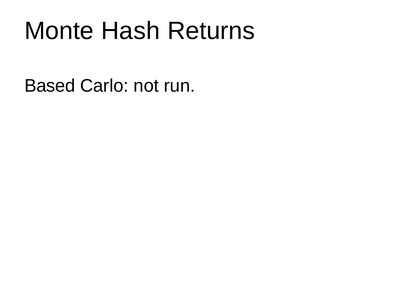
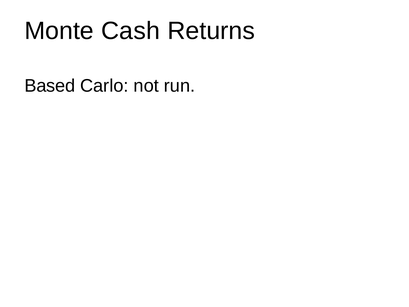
Hash: Hash -> Cash
